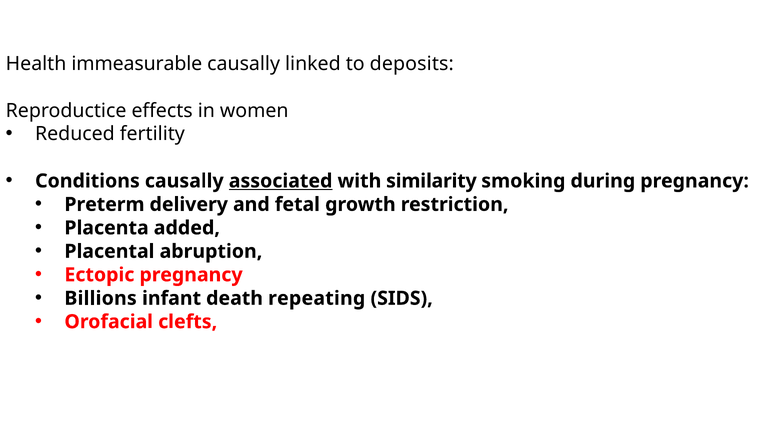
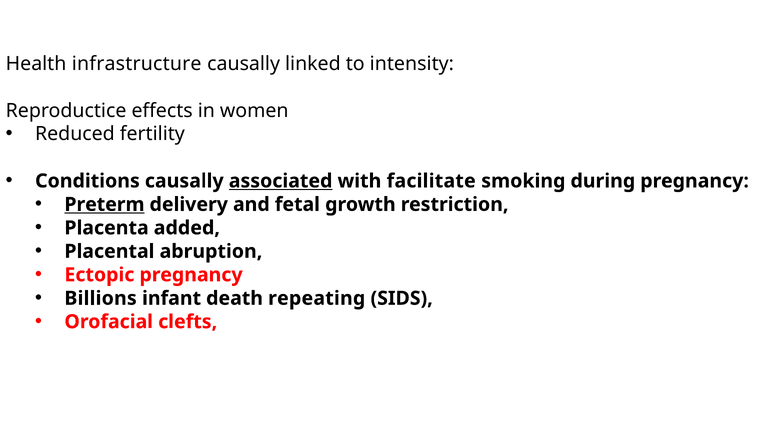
immeasurable: immeasurable -> infrastructure
deposits: deposits -> intensity
similarity: similarity -> facilitate
Preterm underline: none -> present
